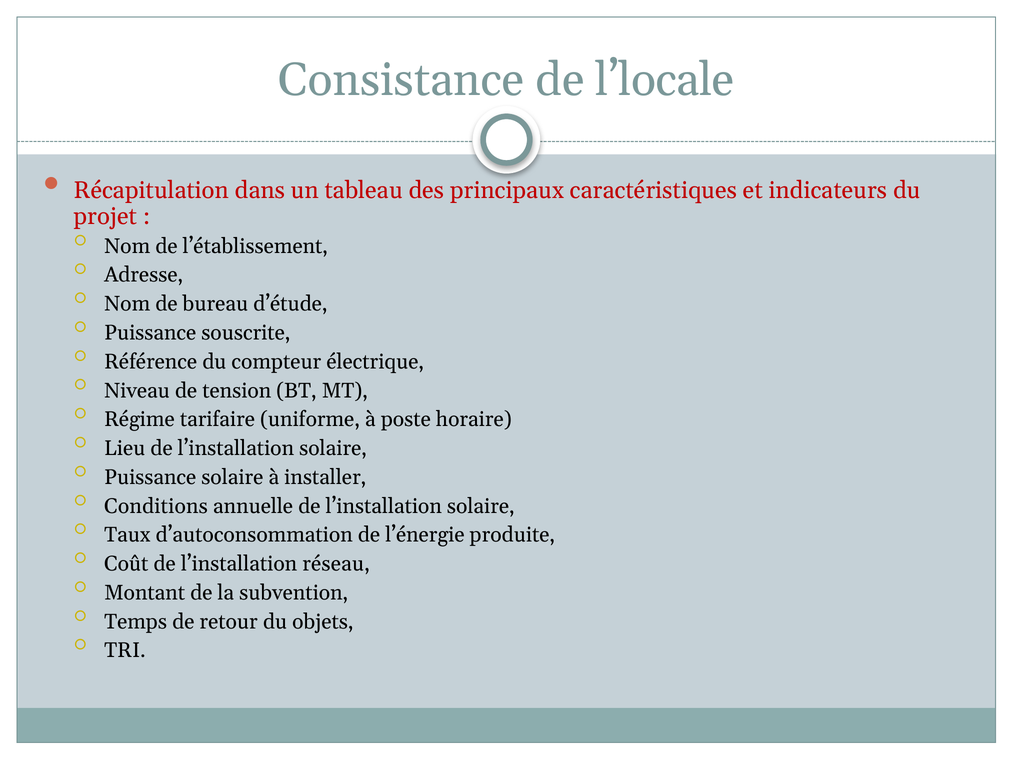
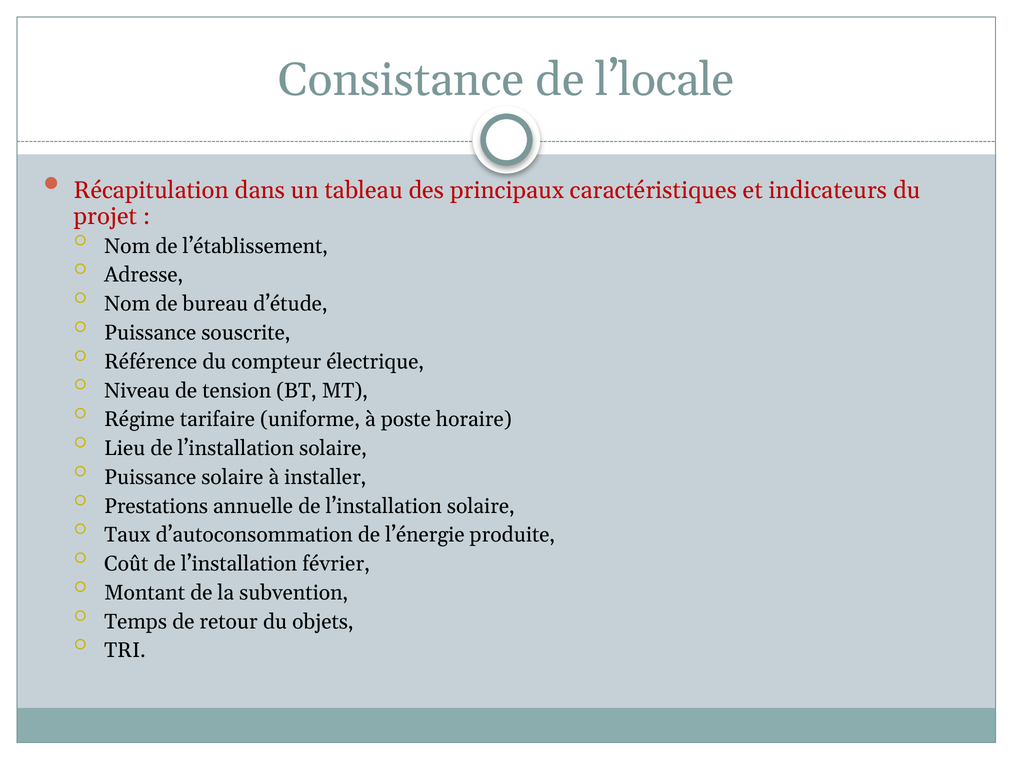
Conditions: Conditions -> Prestations
réseau: réseau -> février
